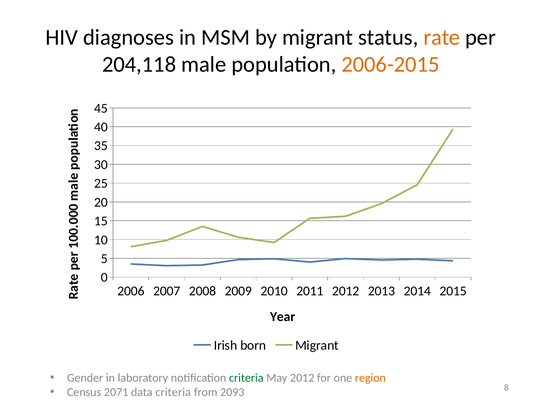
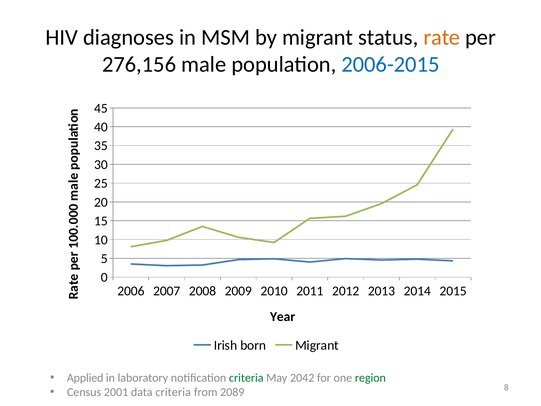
204,118: 204,118 -> 276,156
2006-2015 colour: orange -> blue
Gender: Gender -> Applied
May 2012: 2012 -> 2042
region colour: orange -> green
2071: 2071 -> 2001
2093: 2093 -> 2089
